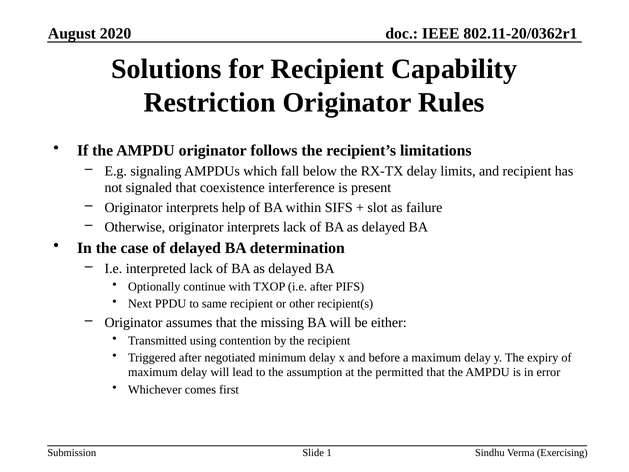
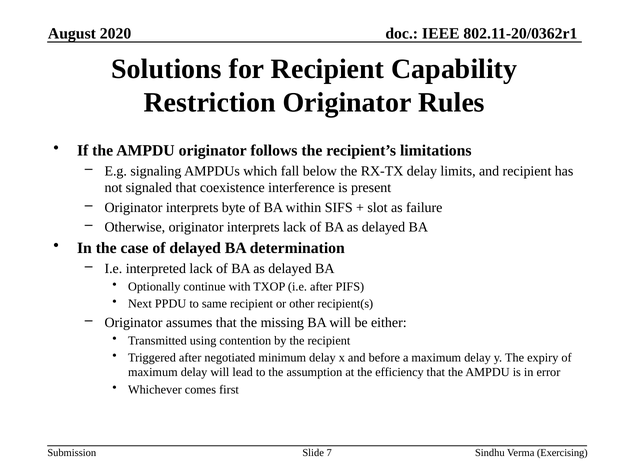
help: help -> byte
permitted: permitted -> efficiency
1: 1 -> 7
